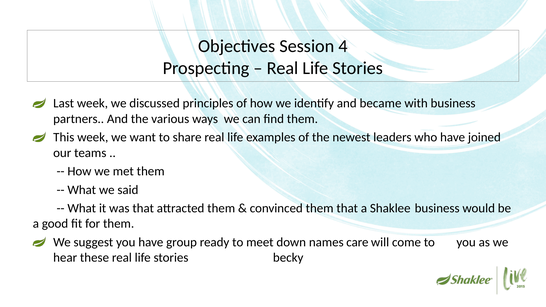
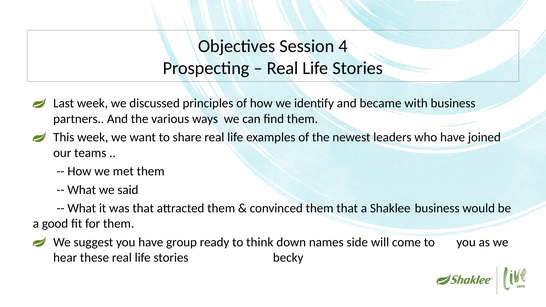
meet: meet -> think
care: care -> side
